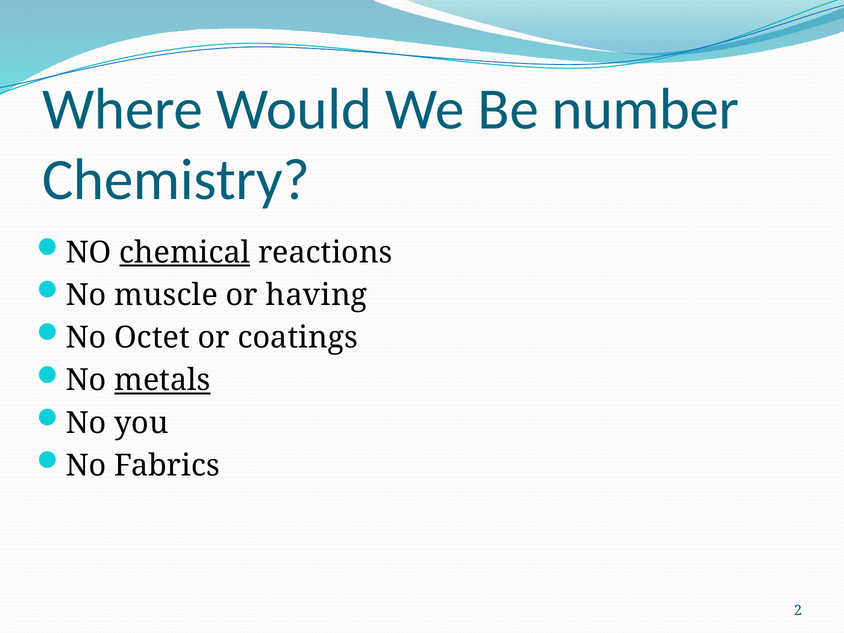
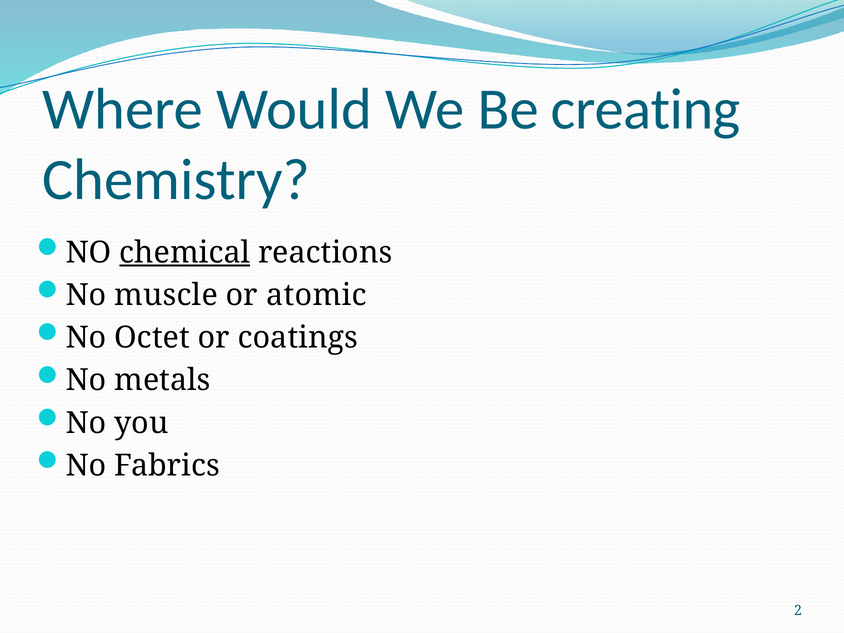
number: number -> creating
having: having -> atomic
metals underline: present -> none
